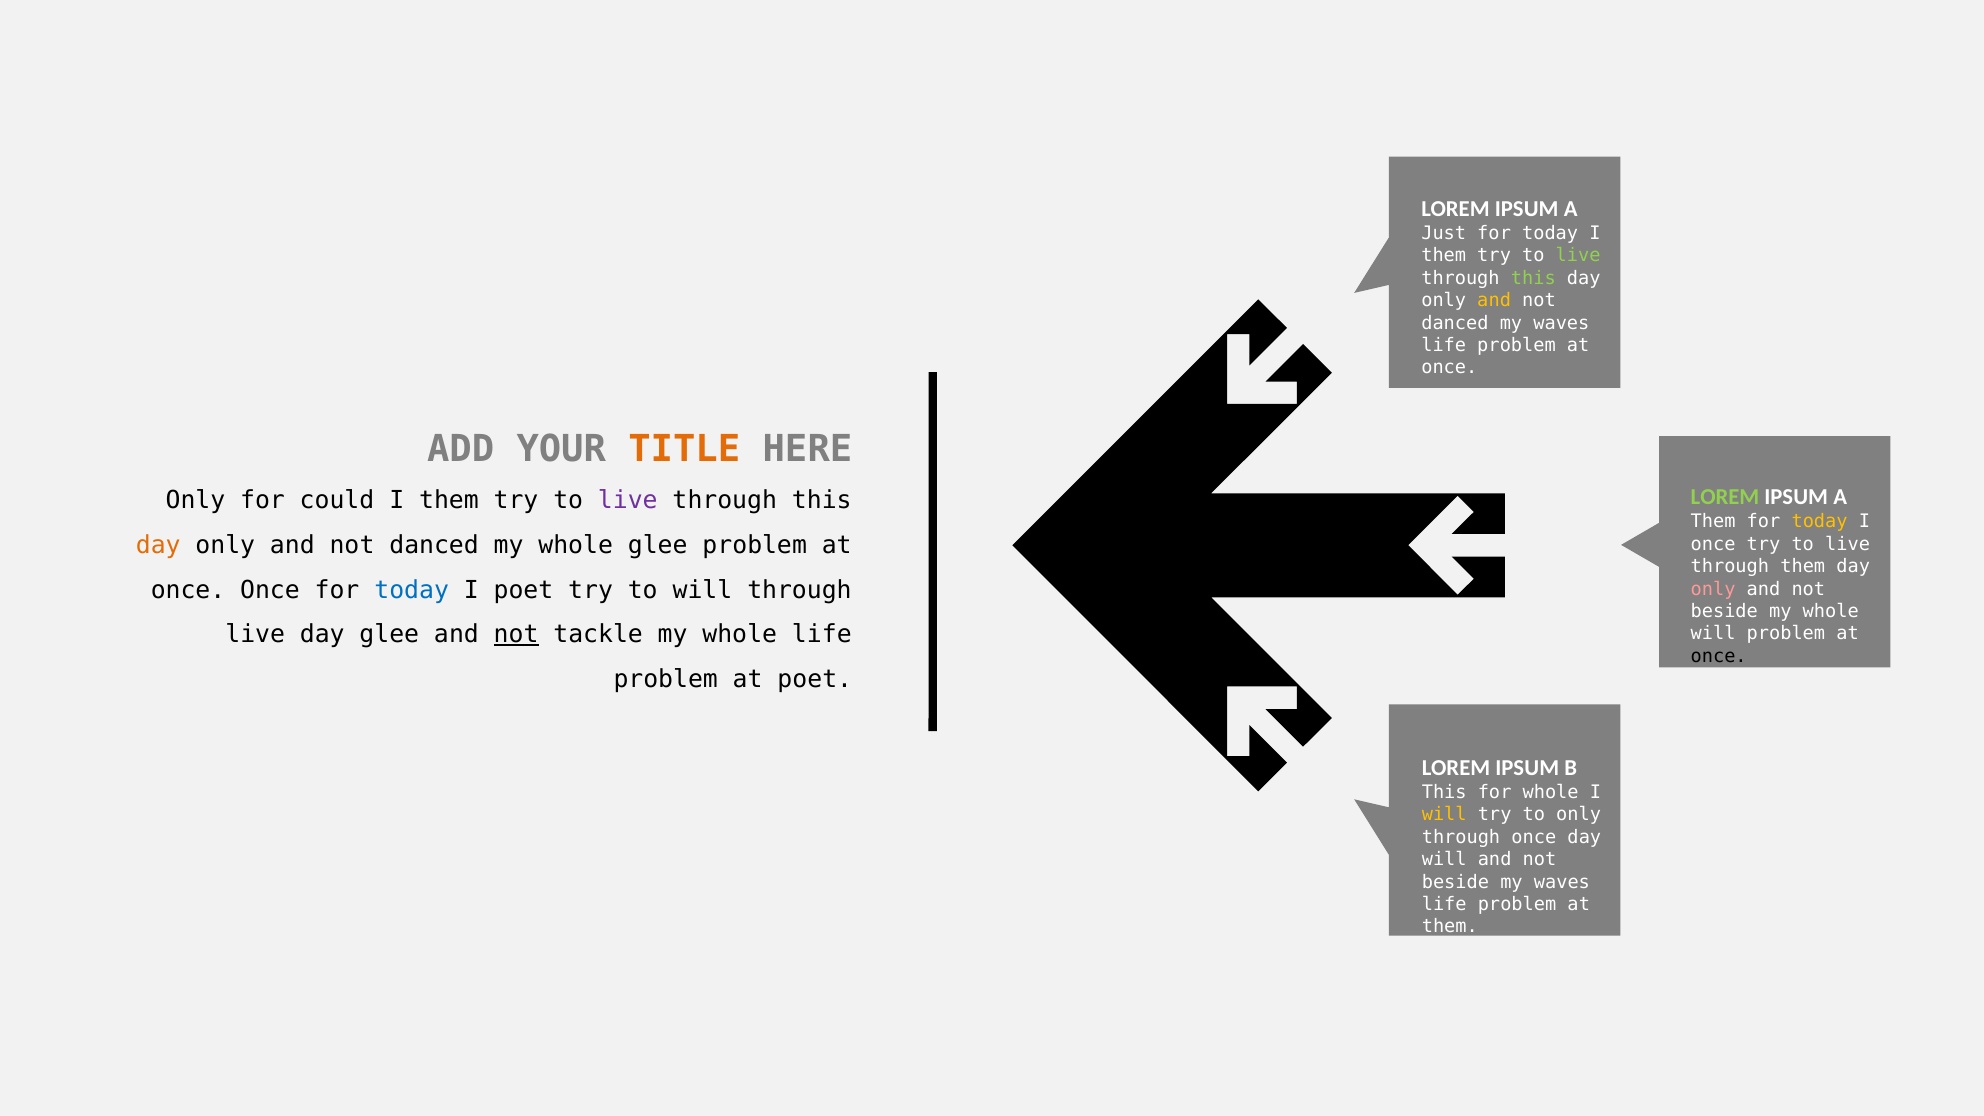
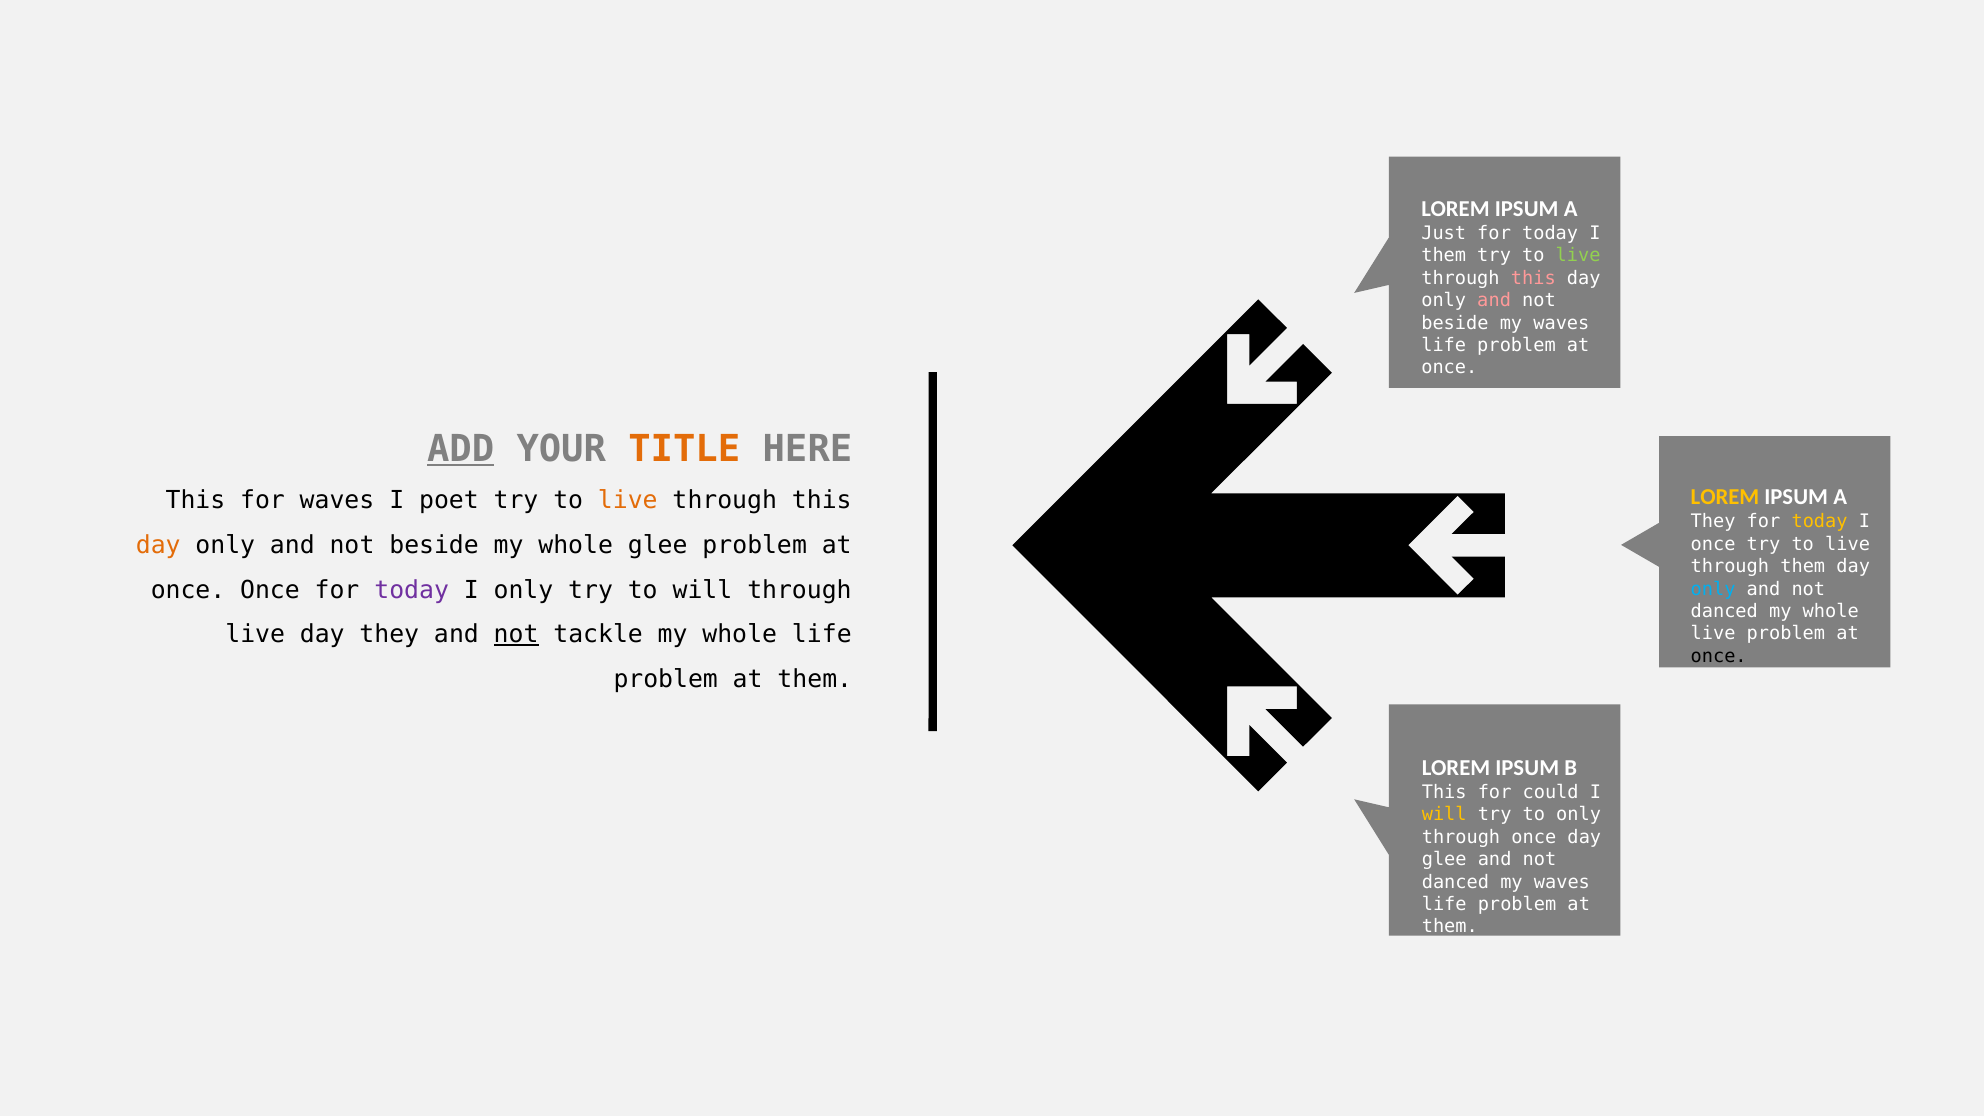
this at (1533, 278) colour: light green -> pink
and at (1494, 301) colour: yellow -> pink
danced at (1455, 323): danced -> beside
ADD underline: none -> present
LOREM at (1725, 497) colour: light green -> yellow
Only at (195, 501): Only -> This
for could: could -> waves
them at (449, 501): them -> poet
live at (628, 501) colour: purple -> orange
Them at (1713, 522): Them -> They
danced at (434, 545): danced -> beside
today at (412, 590) colour: blue -> purple
I poet: poet -> only
only at (1713, 589) colour: pink -> light blue
beside at (1724, 611): beside -> danced
day glee: glee -> they
will at (1713, 634): will -> live
poet at (815, 679): poet -> them
for whole: whole -> could
will at (1444, 860): will -> glee
beside at (1455, 882): beside -> danced
